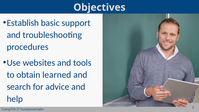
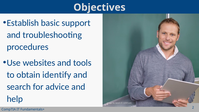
learned: learned -> identify
